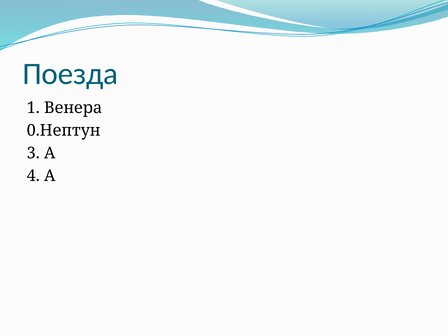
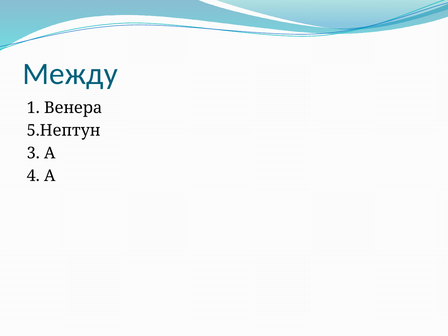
Поезда: Поезда -> Между
0.Нептун: 0.Нептун -> 5.Нептун
